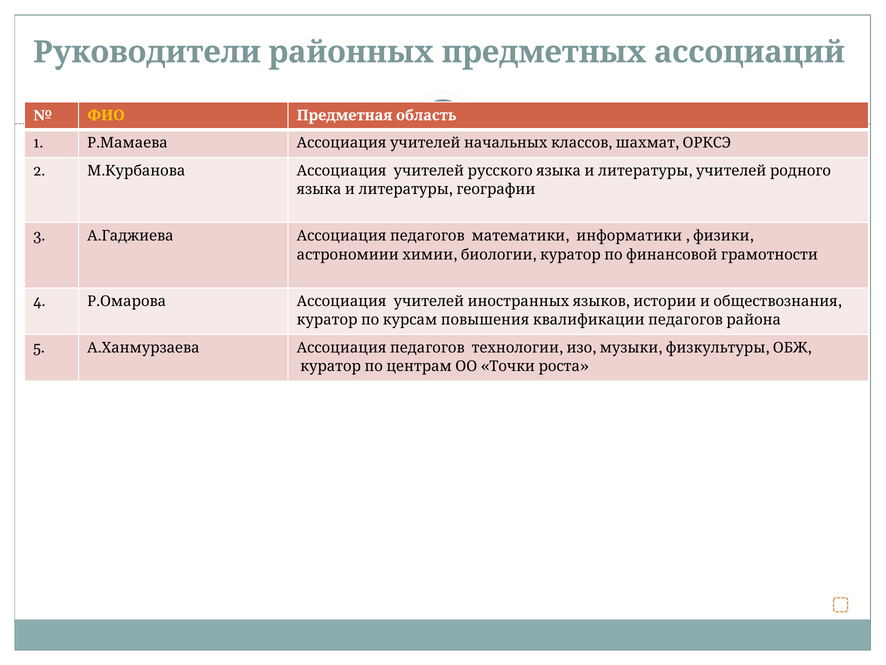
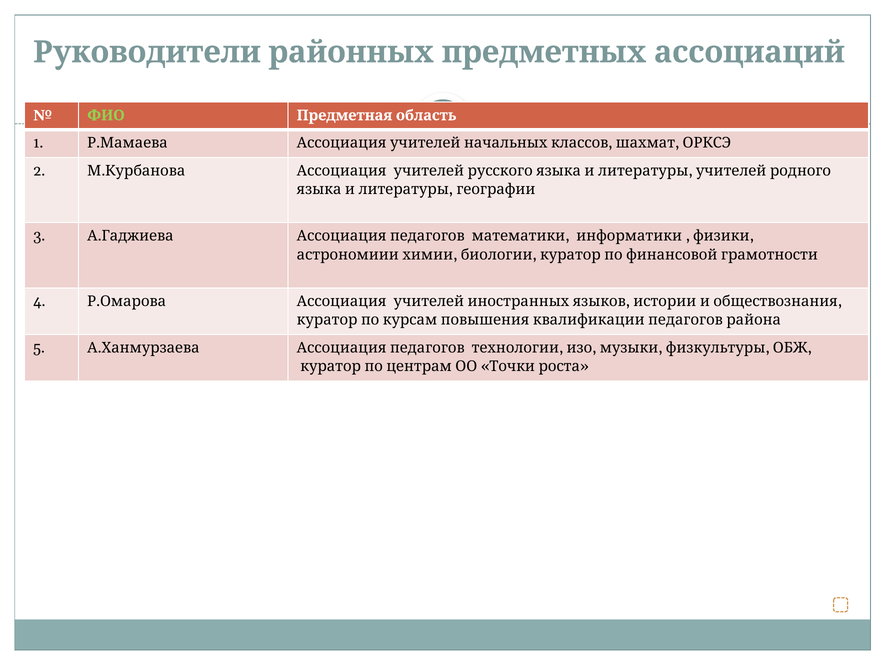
ФИО colour: yellow -> light green
